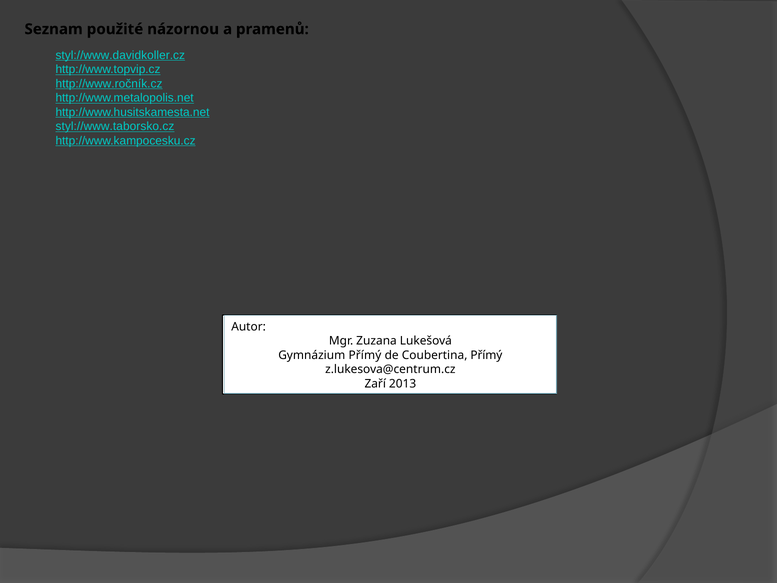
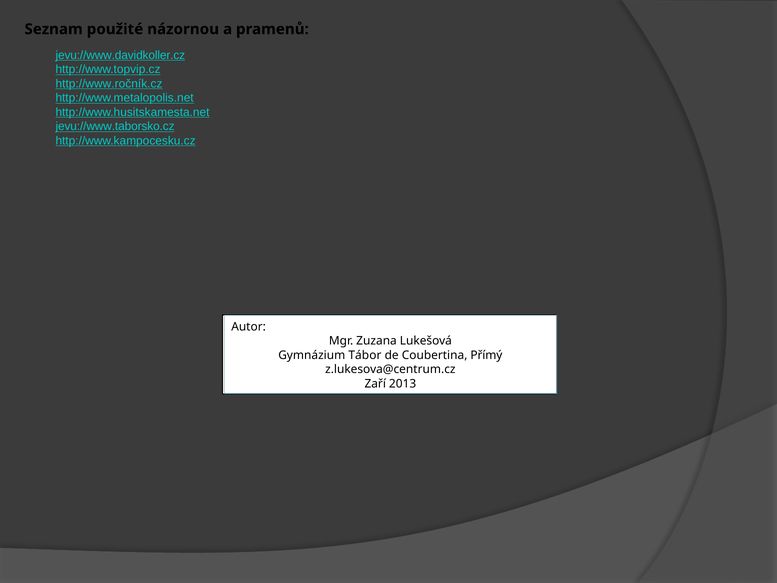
styl://www.davidkoller.cz: styl://www.davidkoller.cz -> jevu://www.davidkoller.cz
styl://www.taborsko.cz: styl://www.taborsko.cz -> jevu://www.taborsko.cz
Gymnázium Přímý: Přímý -> Tábor
